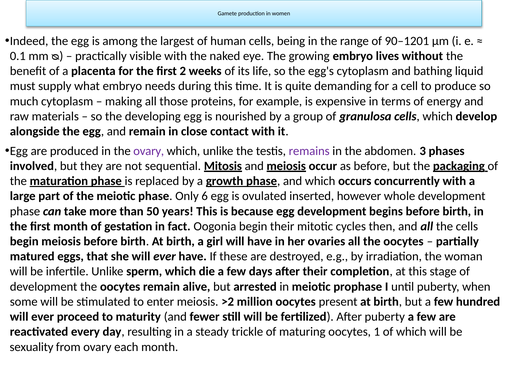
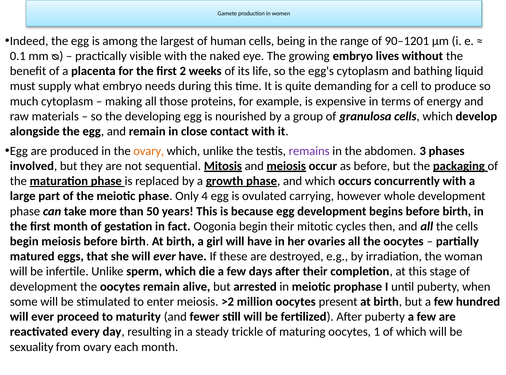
ovary at (149, 151) colour: purple -> orange
6: 6 -> 4
inserted: inserted -> carrying
